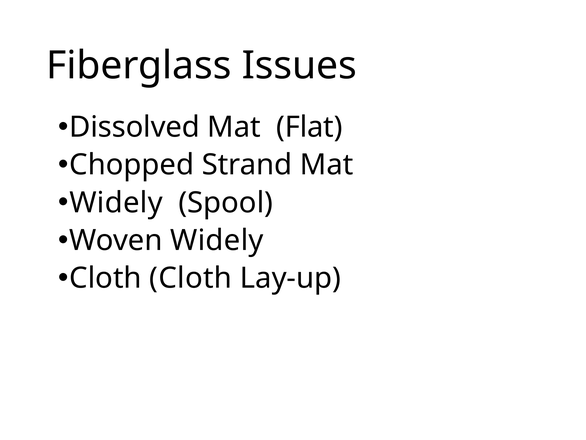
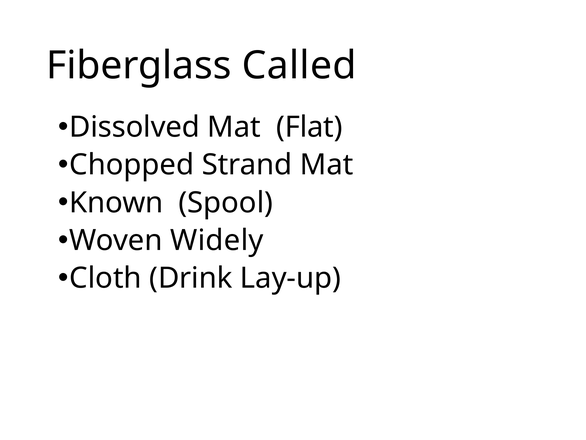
Issues: Issues -> Called
Widely at (116, 202): Widely -> Known
Cloth Cloth: Cloth -> Drink
